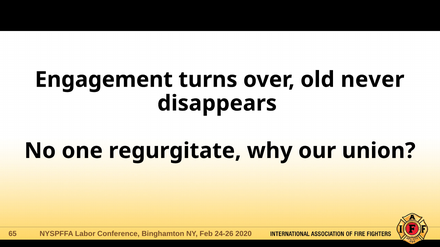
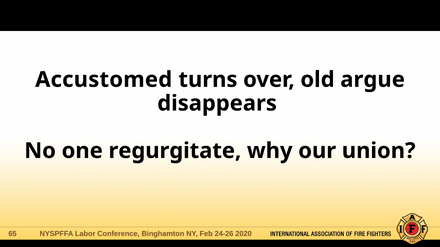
Engagement: Engagement -> Accustomed
never: never -> argue
